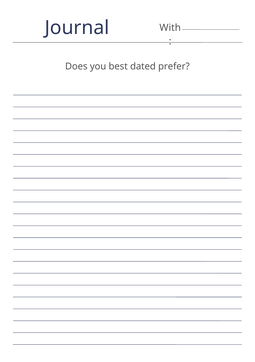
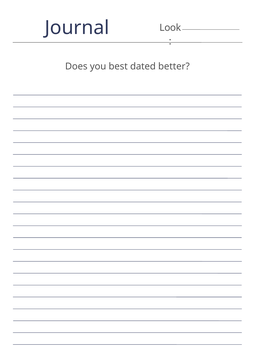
With: With -> Look
prefer: prefer -> better
